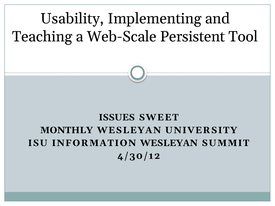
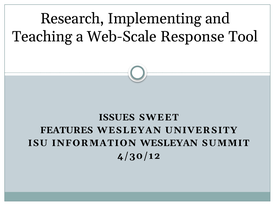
Usability: Usability -> Research
Persistent: Persistent -> Response
MONTHLY: MONTHLY -> FEATURES
